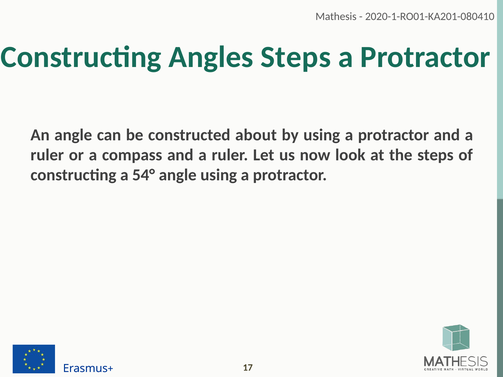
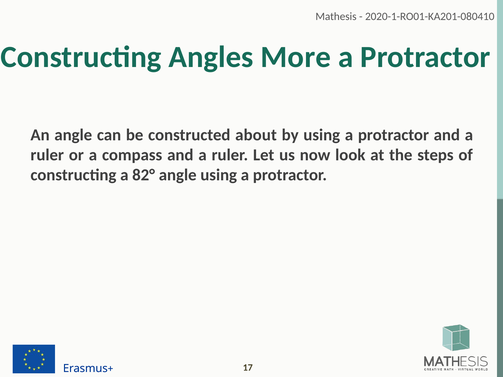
Angles Steps: Steps -> More
54°: 54° -> 82°
